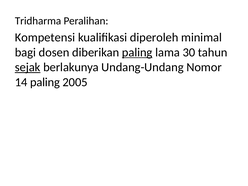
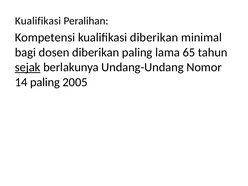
Tridharma at (38, 21): Tridharma -> Kualifikasi
kualifikasi diperoleh: diperoleh -> diberikan
paling at (137, 52) underline: present -> none
30: 30 -> 65
